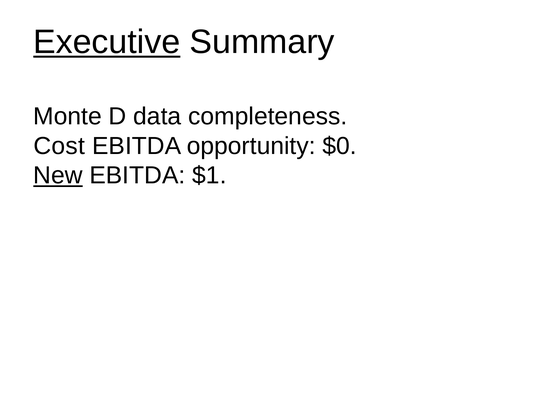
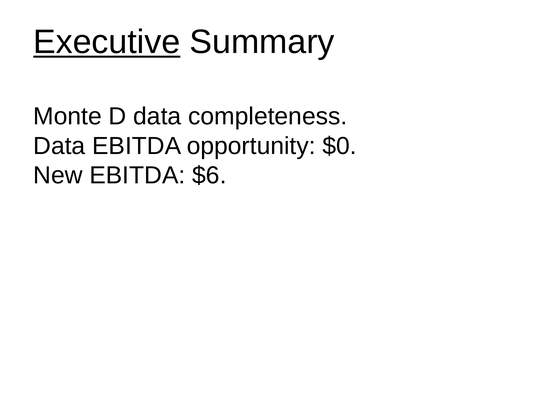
Cost at (59, 146): Cost -> Data
New underline: present -> none
$1: $1 -> $6
